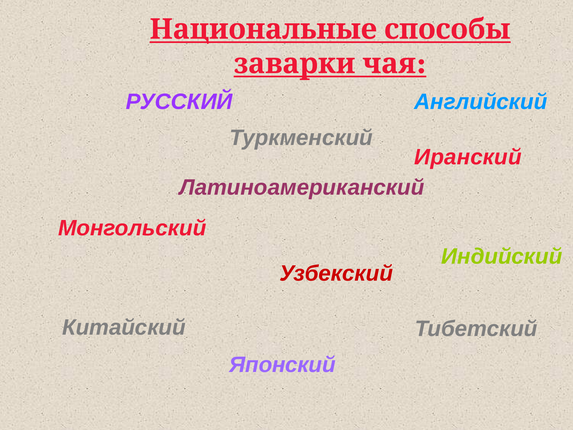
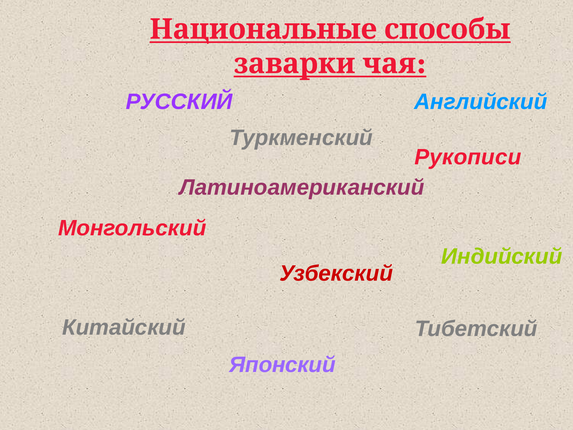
Иранский: Иранский -> Рукописи
